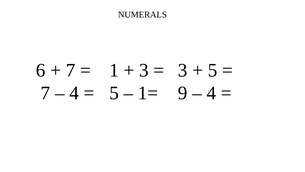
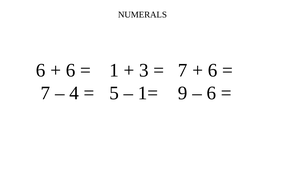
7 at (71, 70): 7 -> 6
3 at (183, 70): 3 -> 7
5 at (213, 70): 5 -> 6
4 at (211, 93): 4 -> 6
